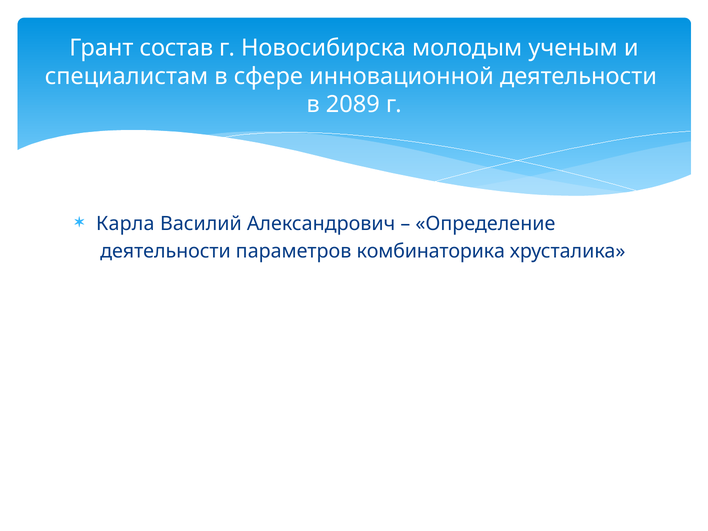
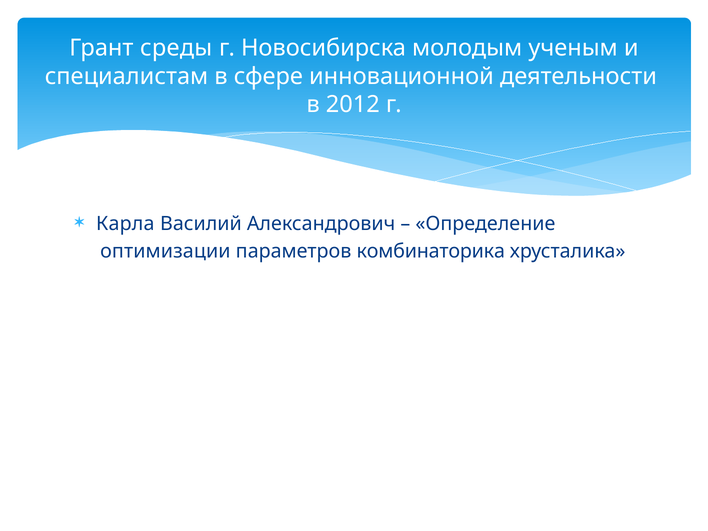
состав: состав -> среды
2089: 2089 -> 2012
деятельности at (165, 251): деятельности -> оптимизации
